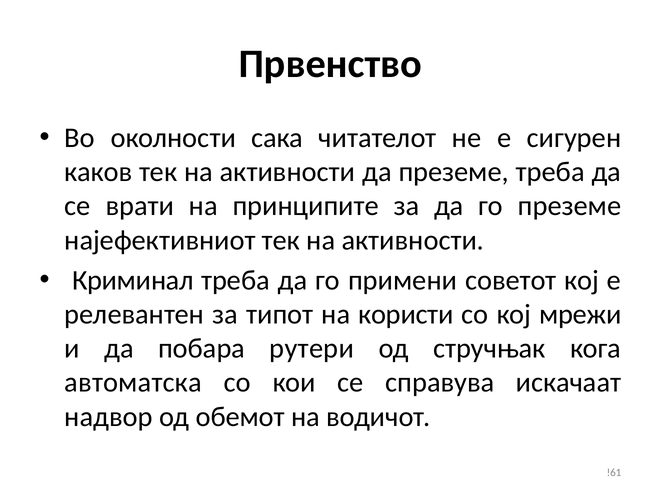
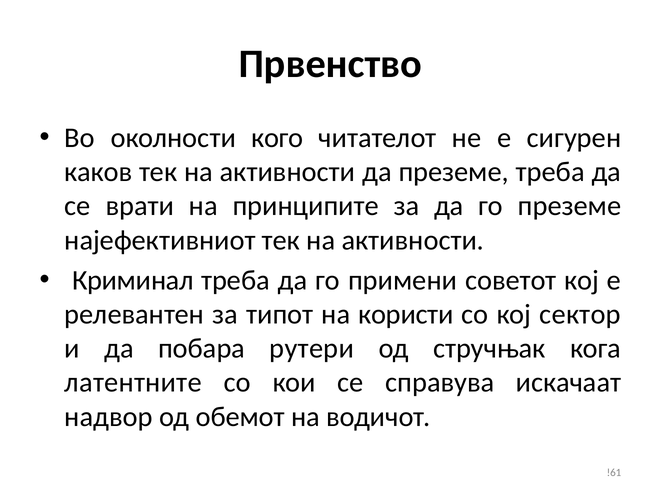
сака: сака -> кого
мрежи: мрежи -> сектор
автоматска: автоматска -> латентните
